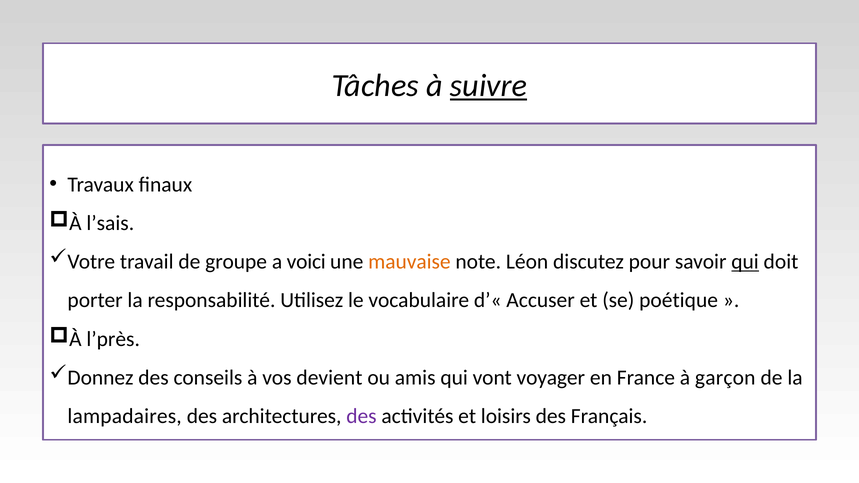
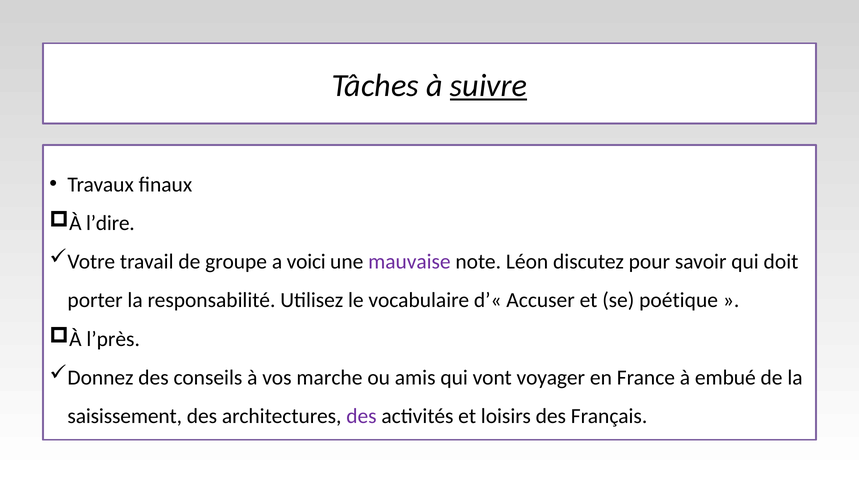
l’sais: l’sais -> l’dire
mauvaise colour: orange -> purple
qui at (745, 262) underline: present -> none
devient: devient -> marche
garçon: garçon -> embué
lampadaires: lampadaires -> saisissement
